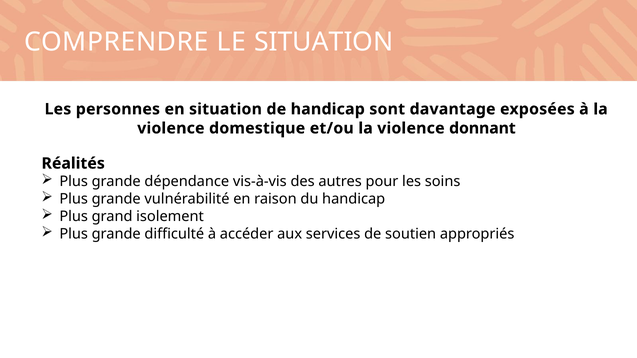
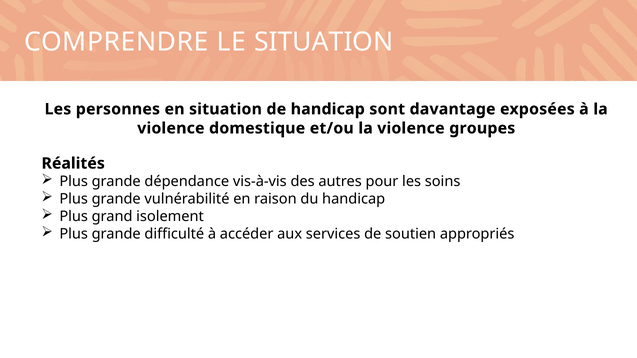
donnant: donnant -> groupes
